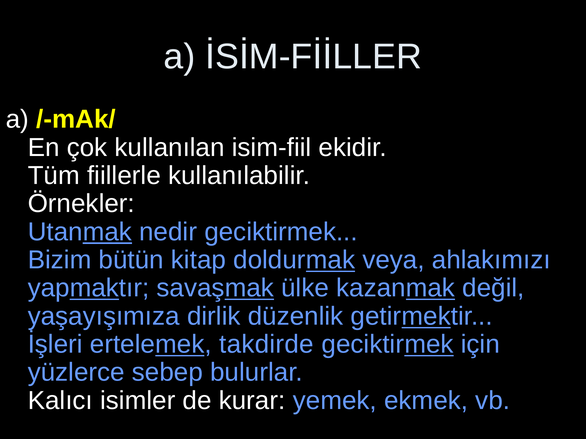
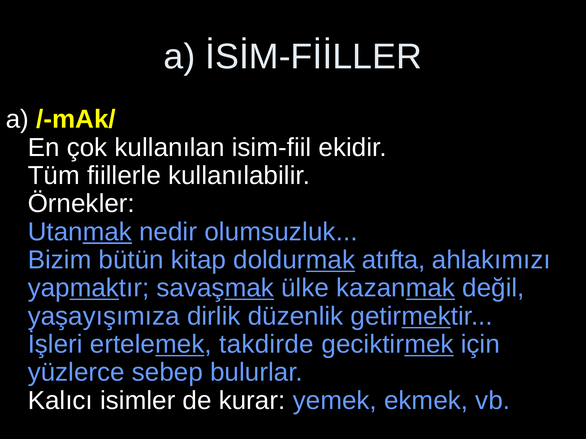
nedir geciktirmek: geciktirmek -> olumsuzluk
veya: veya -> atıfta
